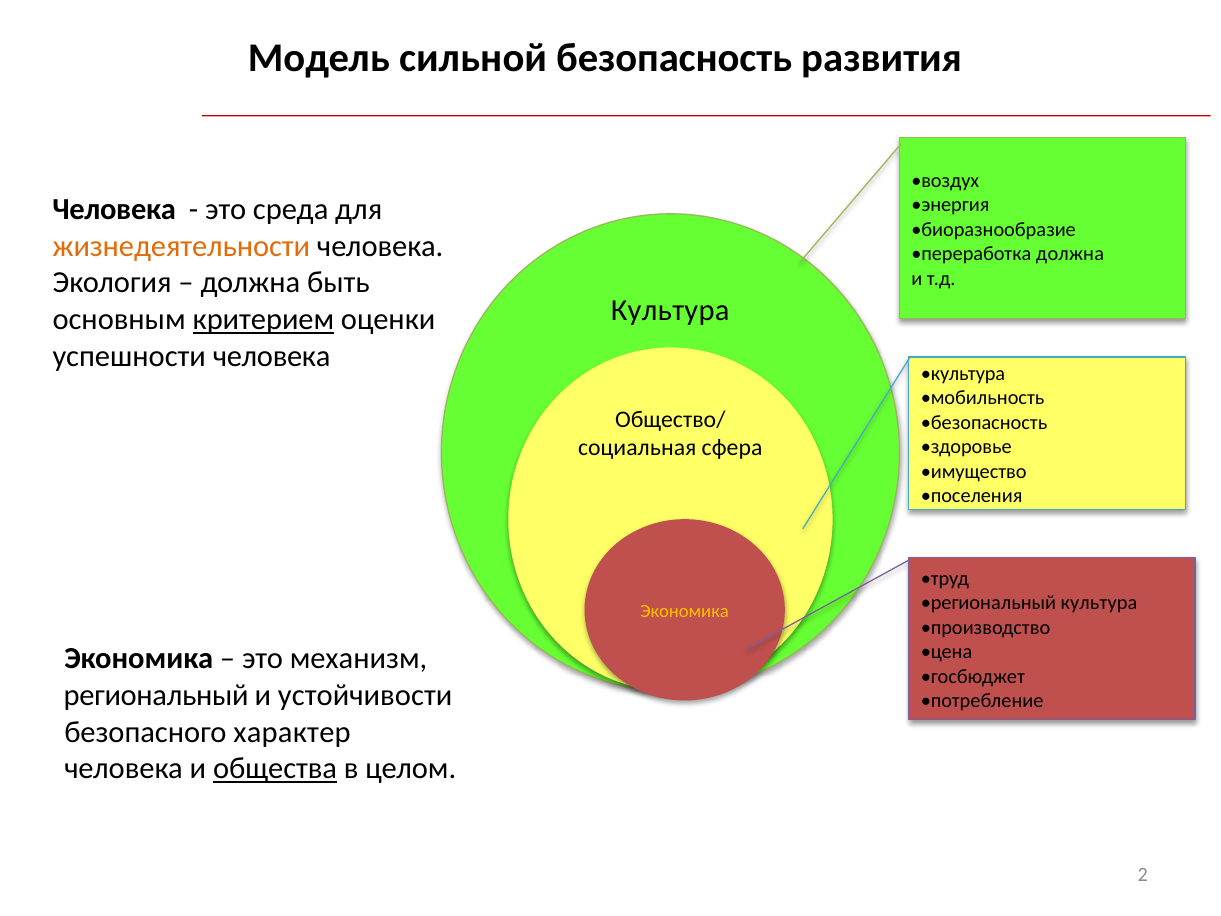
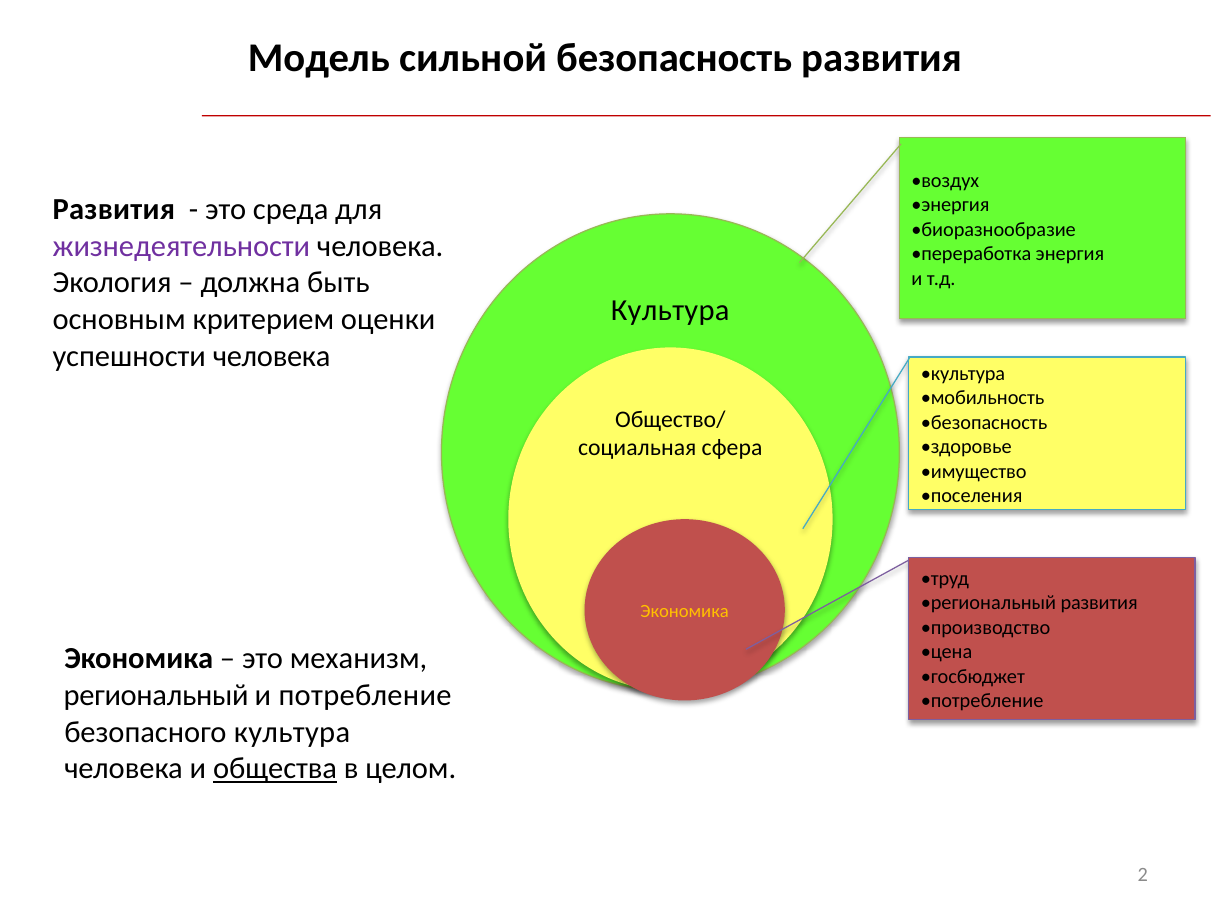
Человека at (114, 210): Человека -> Развития
жизнедеятельности colour: orange -> purple
переработка должна: должна -> энергия
критерием underline: present -> none
региональный культура: культура -> развития
и устойчивости: устойчивости -> потребление
безопасного характер: характер -> культура
